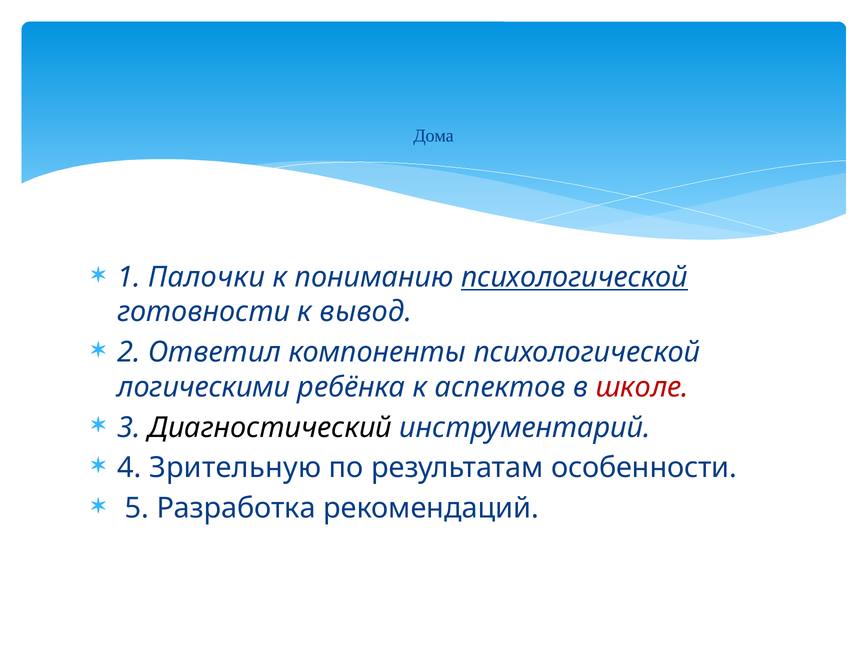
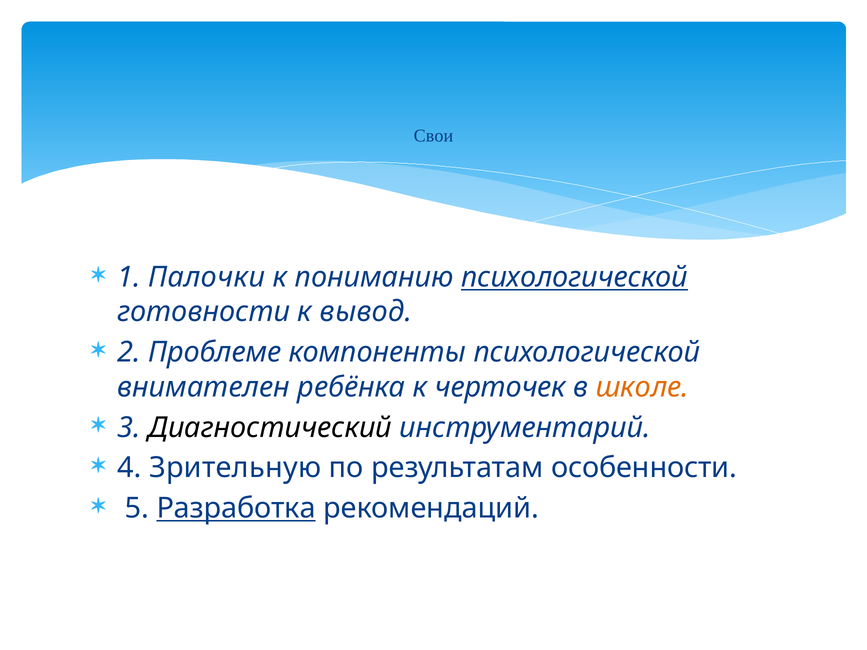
Дома: Дома -> Свои
Ответил: Ответил -> Проблеме
логическими: логическими -> внимателен
аспектов: аспектов -> черточек
школе colour: red -> orange
Разработка underline: none -> present
